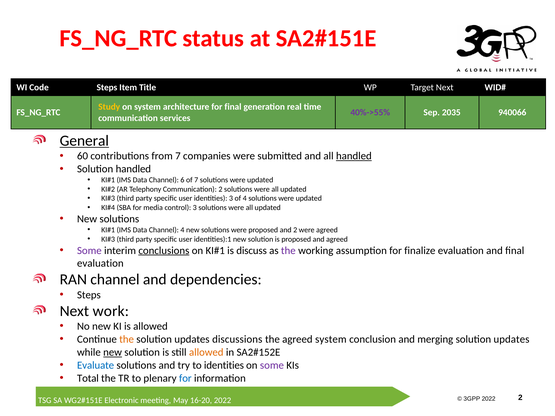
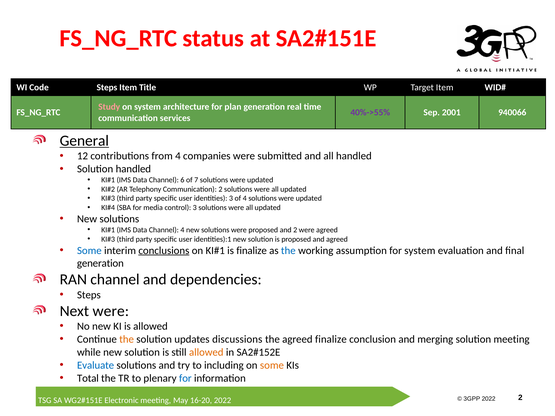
Target Next: Next -> Item
Study colour: yellow -> pink
for final: final -> plan
2035: 2035 -> 2001
60: 60 -> 12
from 7: 7 -> 4
handled at (354, 156) underline: present -> none
Some at (89, 251) colour: purple -> blue
is discuss: discuss -> finalize
the at (288, 251) colour: purple -> blue
for finalize: finalize -> system
evaluation at (100, 264): evaluation -> generation
Next work: work -> were
agreed system: system -> finalize
updates at (512, 339): updates -> meeting
new at (113, 352) underline: present -> none
to identities: identities -> including
some at (272, 365) colour: purple -> orange
